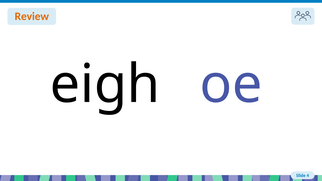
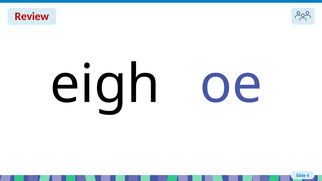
Review colour: orange -> red
